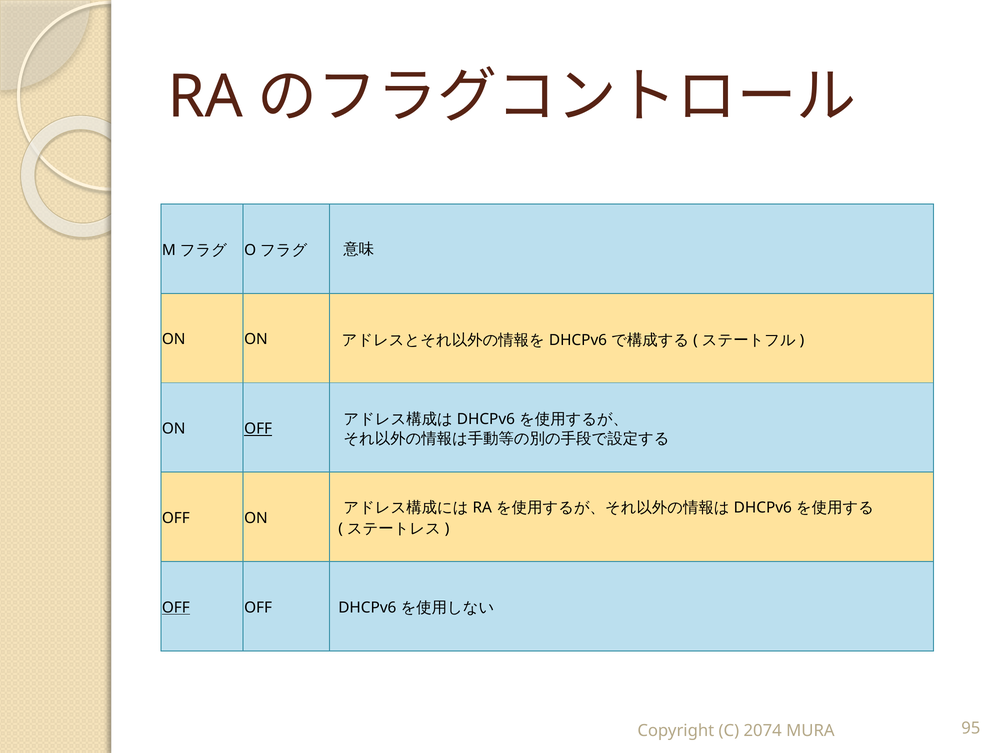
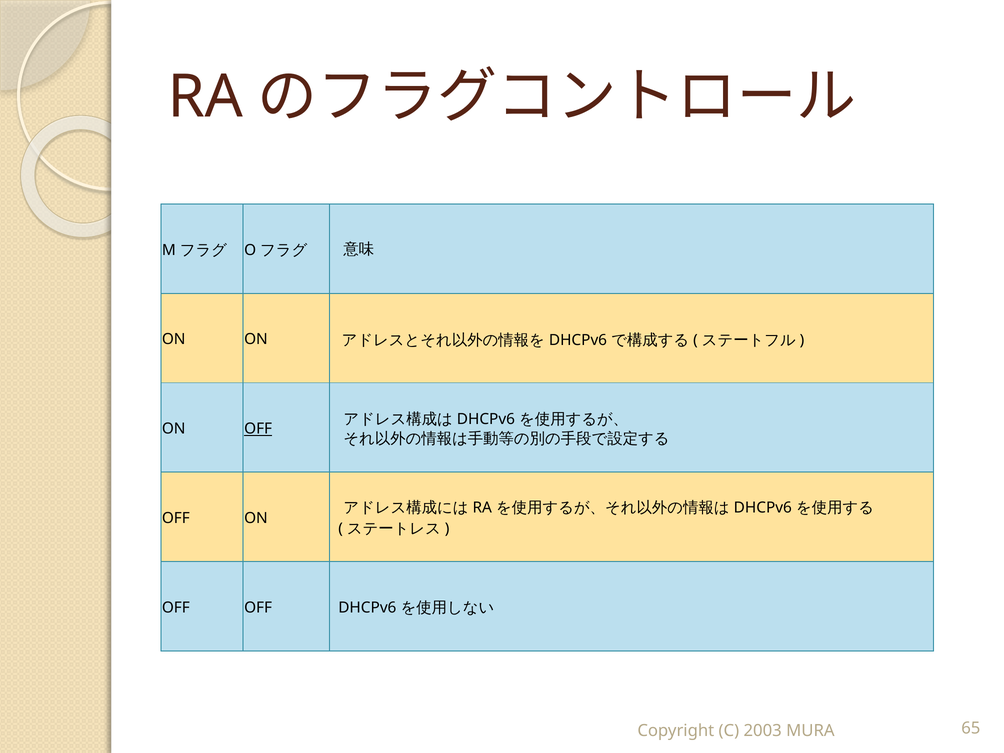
OFF at (176, 608) underline: present -> none
2074: 2074 -> 2003
95: 95 -> 65
